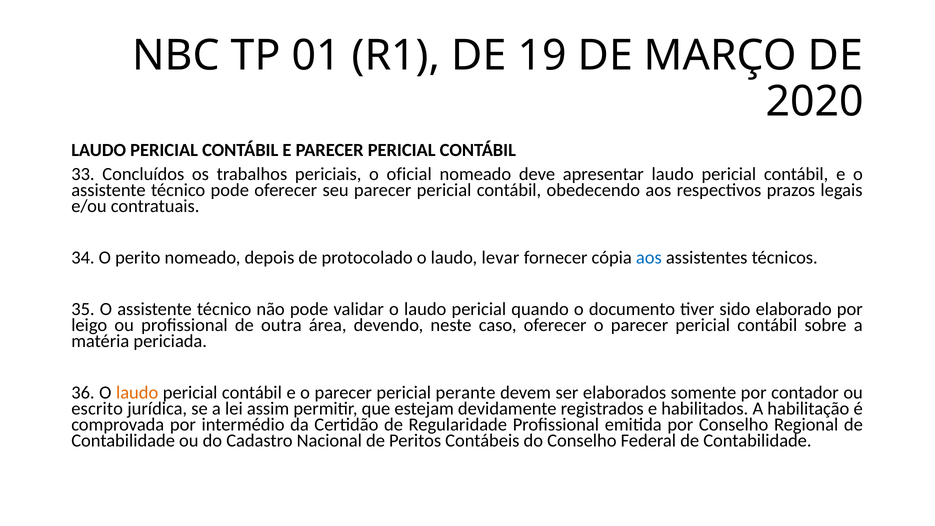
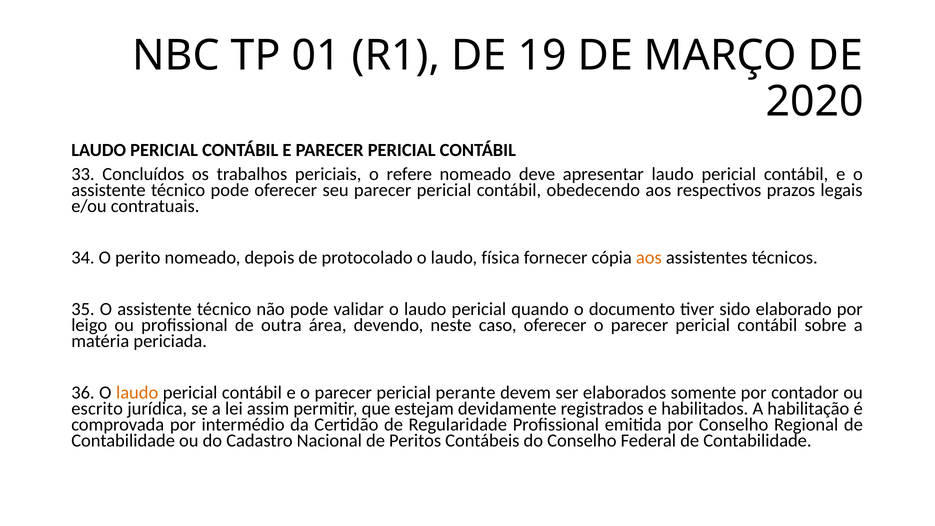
oficial: oficial -> refere
levar: levar -> física
aos at (649, 257) colour: blue -> orange
